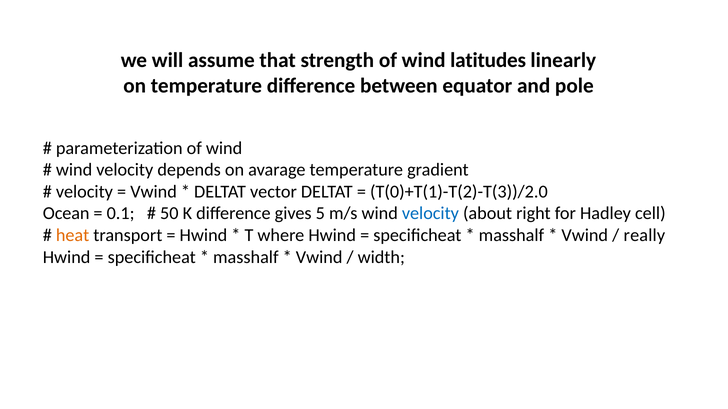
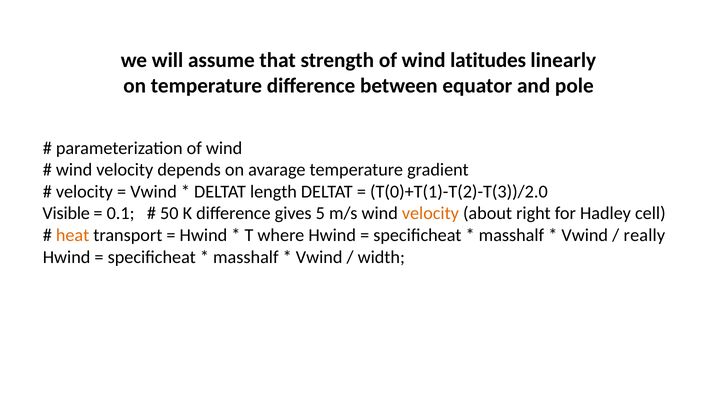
vector: vector -> length
Ocean: Ocean -> Visible
velocity at (430, 214) colour: blue -> orange
